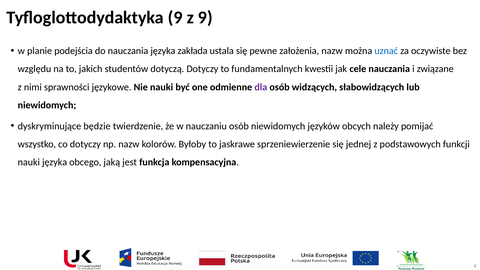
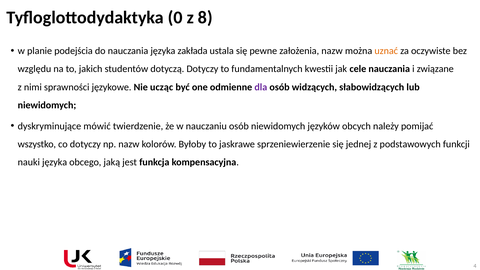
Tyfloglottodydaktyka 9: 9 -> 0
z 9: 9 -> 8
uznać colour: blue -> orange
Nie nauki: nauki -> ucząc
będzie: będzie -> mówić
